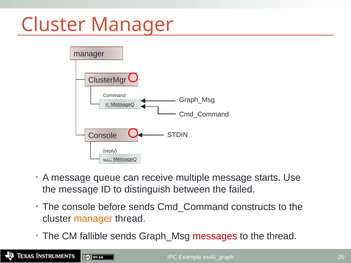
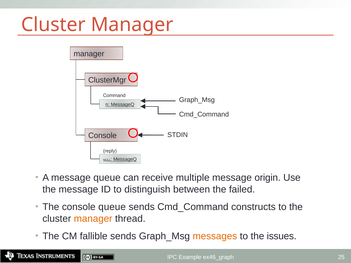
starts: starts -> origin
console before: before -> queue
messages colour: red -> orange
the thread: thread -> issues
